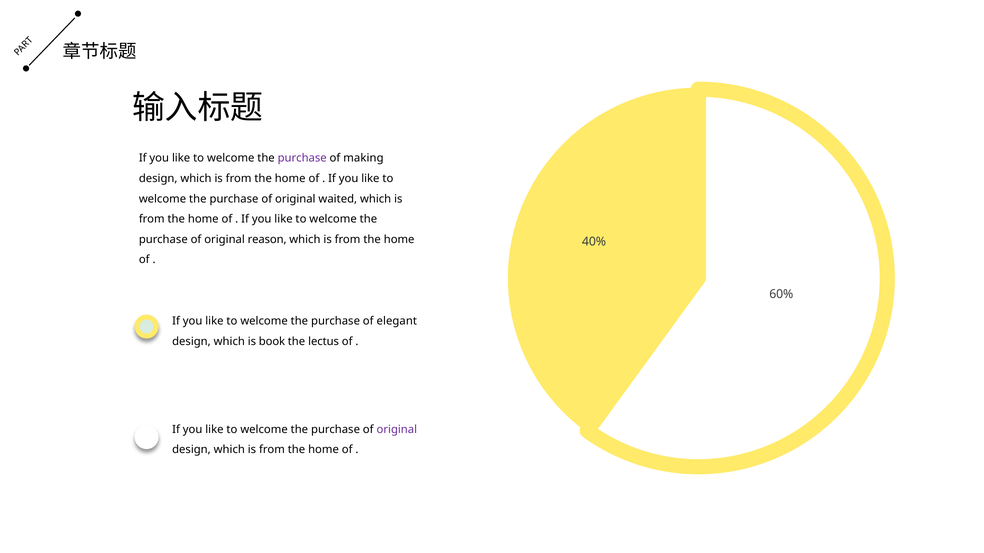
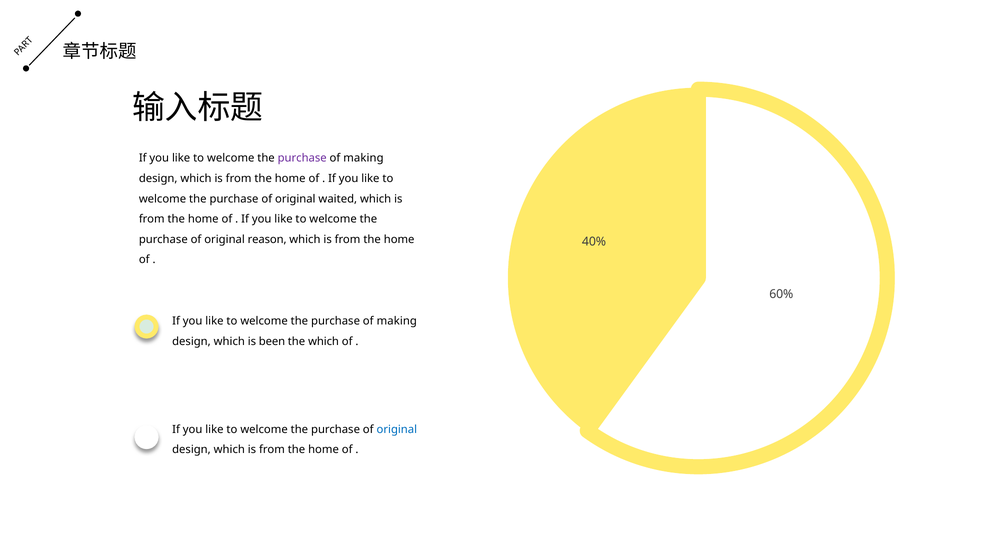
elegant at (397, 321): elegant -> making
book: book -> been
the lectus: lectus -> which
original at (397, 430) colour: purple -> blue
